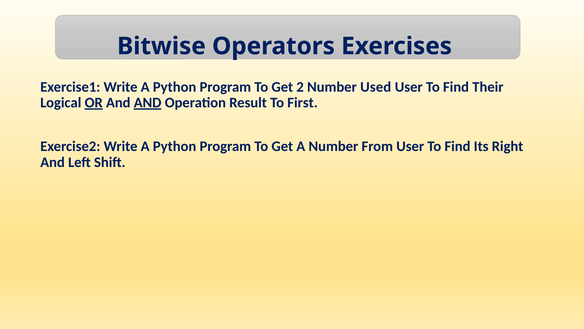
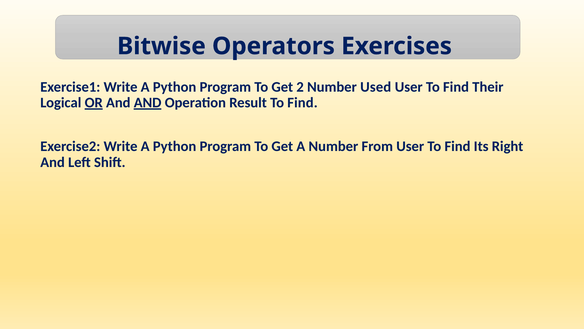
Result To First: First -> Find
